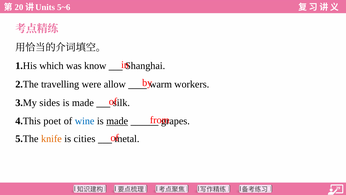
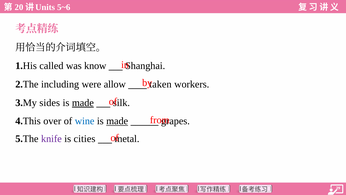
which: which -> called
travelling: travelling -> including
warm: warm -> taken
made at (83, 103) underline: none -> present
poet: poet -> over
knife colour: orange -> purple
